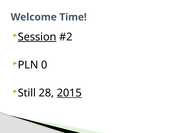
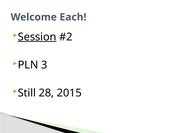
Time: Time -> Each
0: 0 -> 3
2015 underline: present -> none
